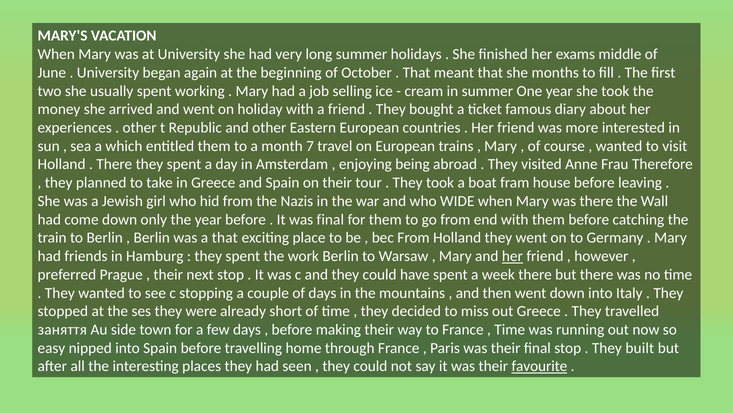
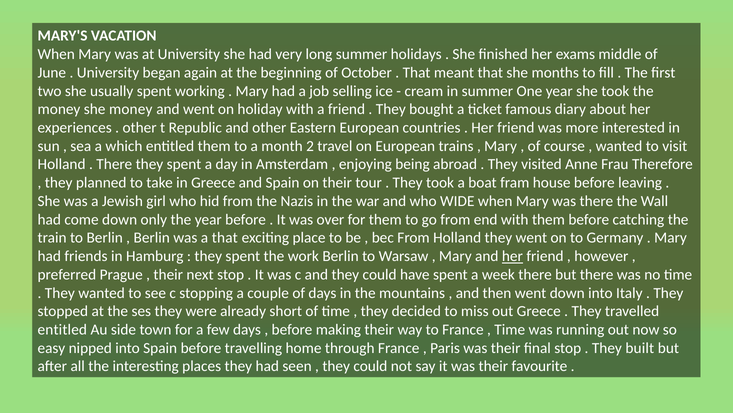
she arrived: arrived -> money
7: 7 -> 2
was final: final -> over
заняття at (62, 329): заняття -> entitled
favourite underline: present -> none
